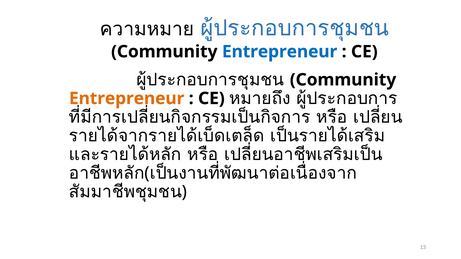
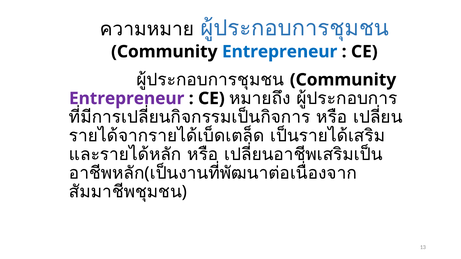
Entrepreneur at (127, 99) colour: orange -> purple
